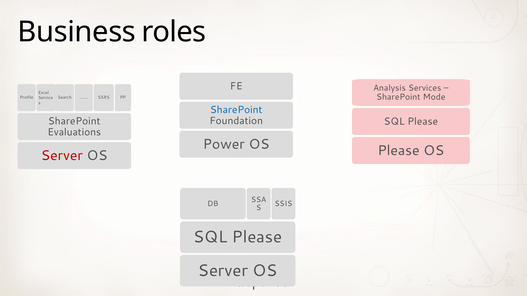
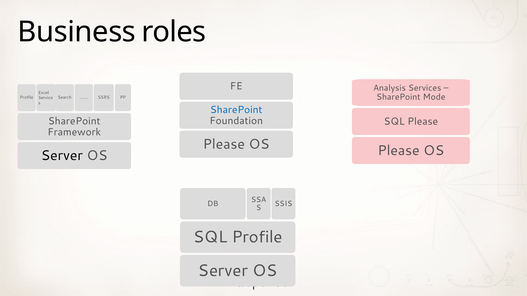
Evaluations: Evaluations -> Framework
Power at (224, 144): Power -> Please
Server at (62, 156) colour: red -> black
Please at (257, 237): Please -> Profile
